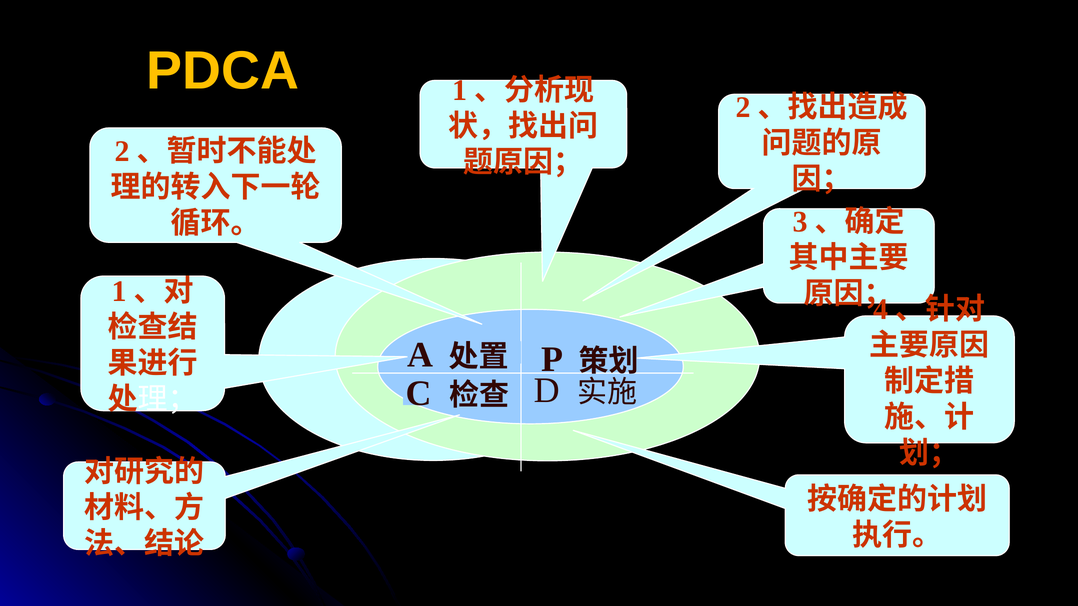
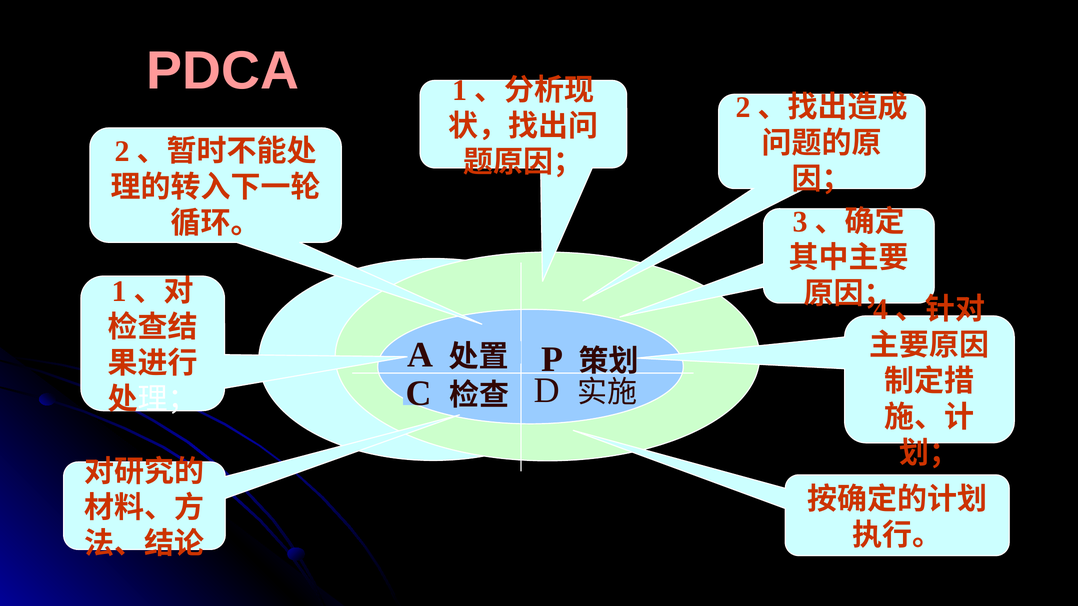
PDCA colour: yellow -> pink
